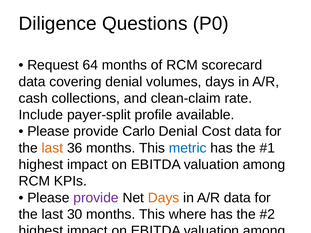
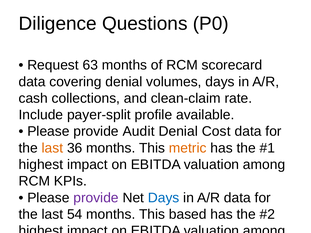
64: 64 -> 63
Carlo: Carlo -> Audit
metric at (188, 148) colour: blue -> orange
Days at (164, 198) colour: orange -> blue
30: 30 -> 54
where: where -> based
